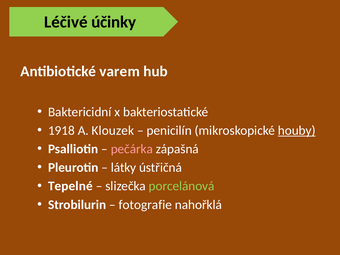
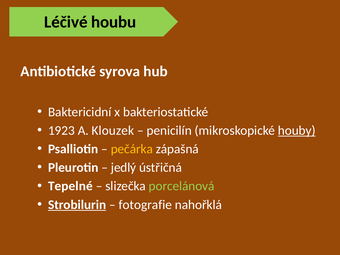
účinky: účinky -> houbu
varem: varem -> syrova
1918: 1918 -> 1923
pečárka colour: pink -> yellow
látky: látky -> jedlý
Strobilurin underline: none -> present
